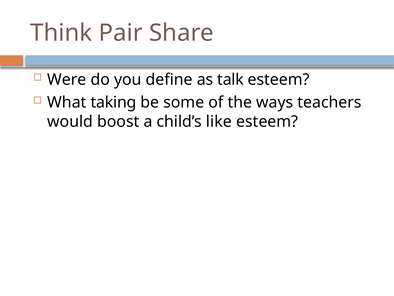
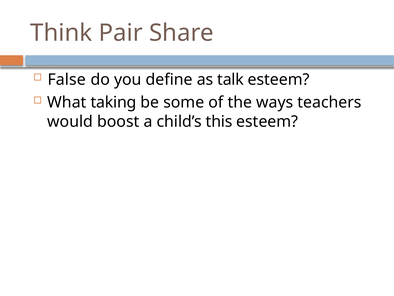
Were: Were -> False
like: like -> this
